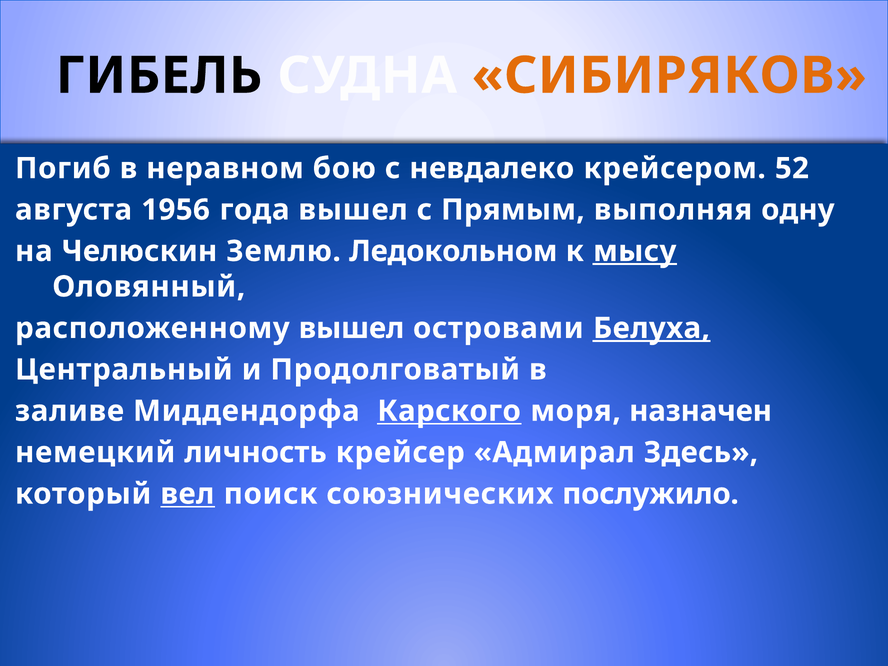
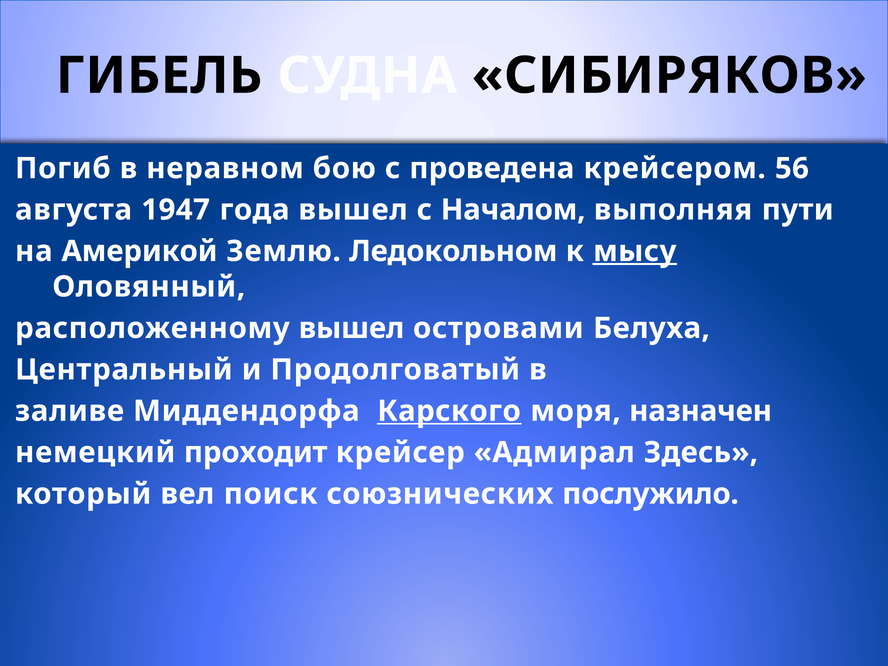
СИБИРЯКОВ colour: orange -> black
невдалеко: невдалеко -> проведена
52: 52 -> 56
1956: 1956 -> 1947
Прямым: Прямым -> Началом
одну: одну -> пути
Челюскин: Челюскин -> Америкой
Белуха underline: present -> none
личность: личность -> проходит
вел underline: present -> none
